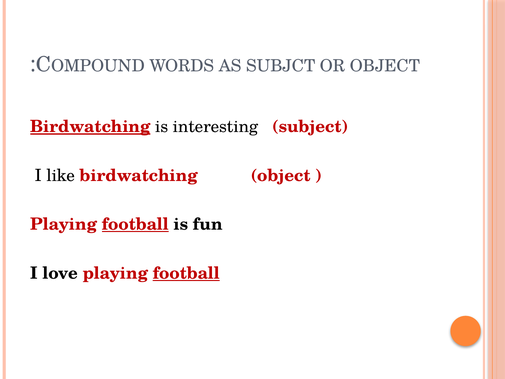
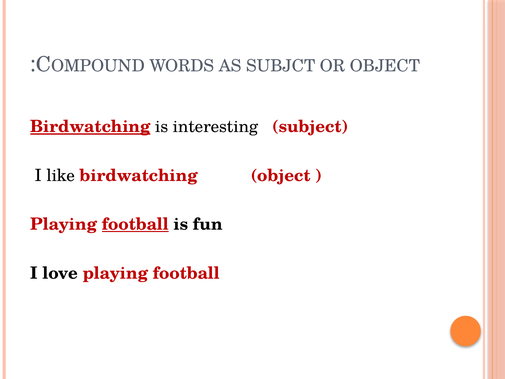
football at (186, 273) underline: present -> none
